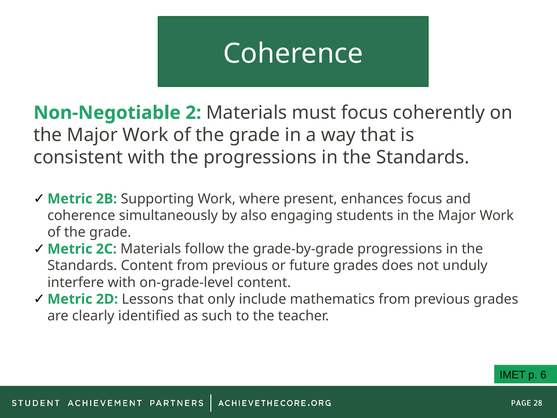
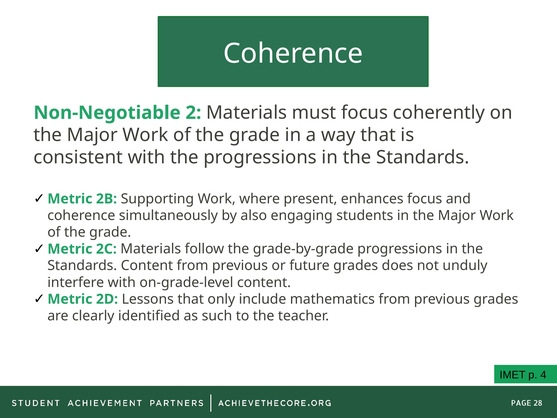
6: 6 -> 4
